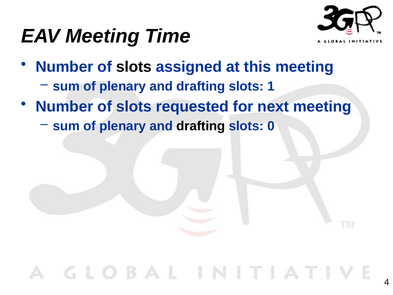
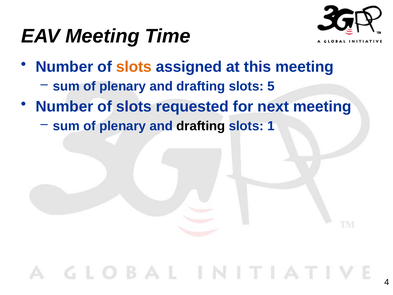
slots at (134, 67) colour: black -> orange
1: 1 -> 5
0: 0 -> 1
